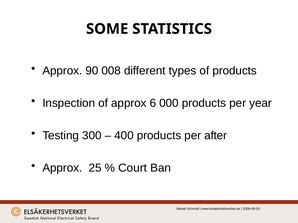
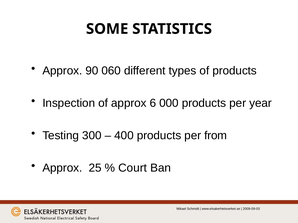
008: 008 -> 060
after: after -> from
